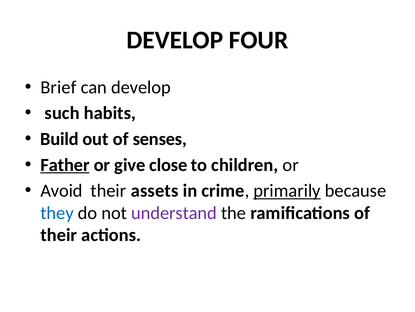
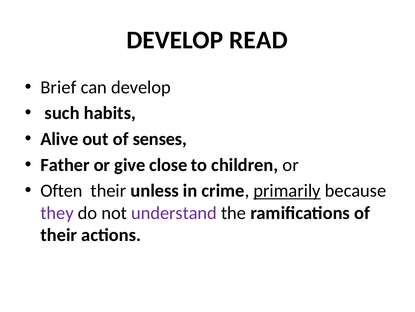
FOUR: FOUR -> READ
Build: Build -> Alive
Father underline: present -> none
Avoid: Avoid -> Often
assets: assets -> unless
they colour: blue -> purple
